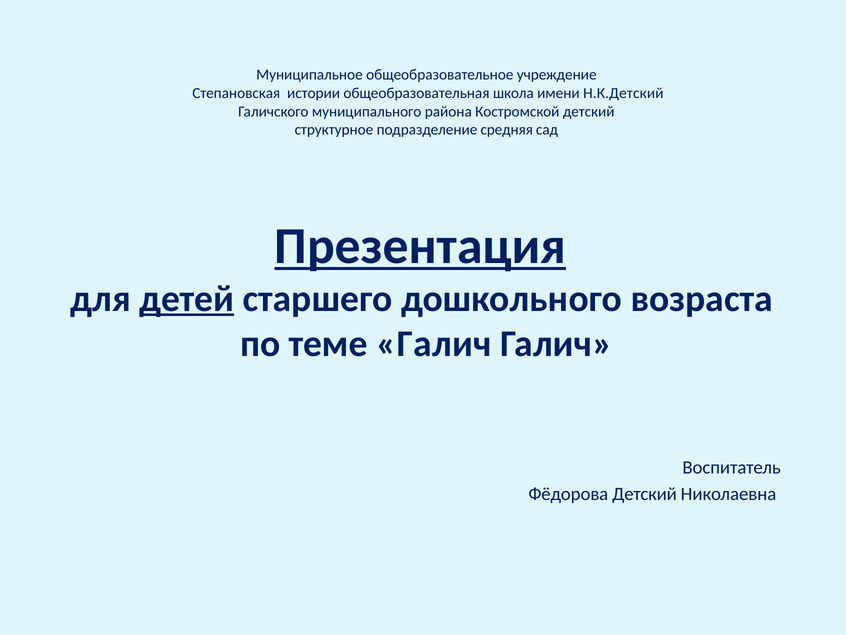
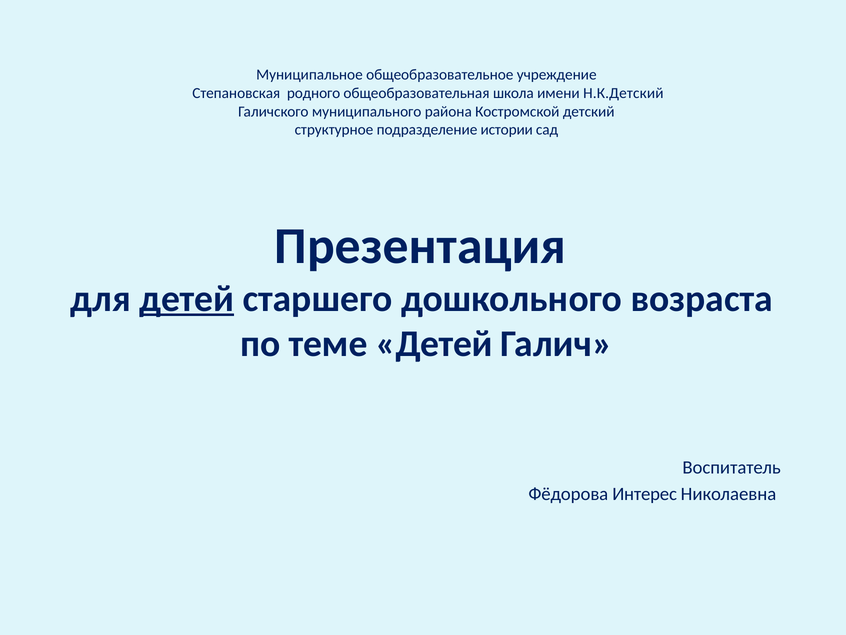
истории: истории -> родного
средняя: средняя -> истории
Презентация underline: present -> none
теме Галич: Галич -> Детей
Фёдорова Детский: Детский -> Интерес
